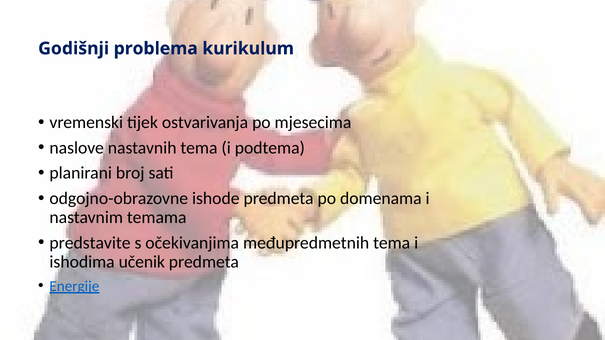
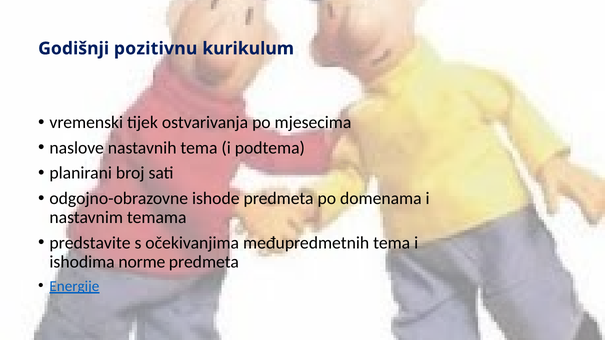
problema: problema -> pozitivnu
učenik: učenik -> norme
